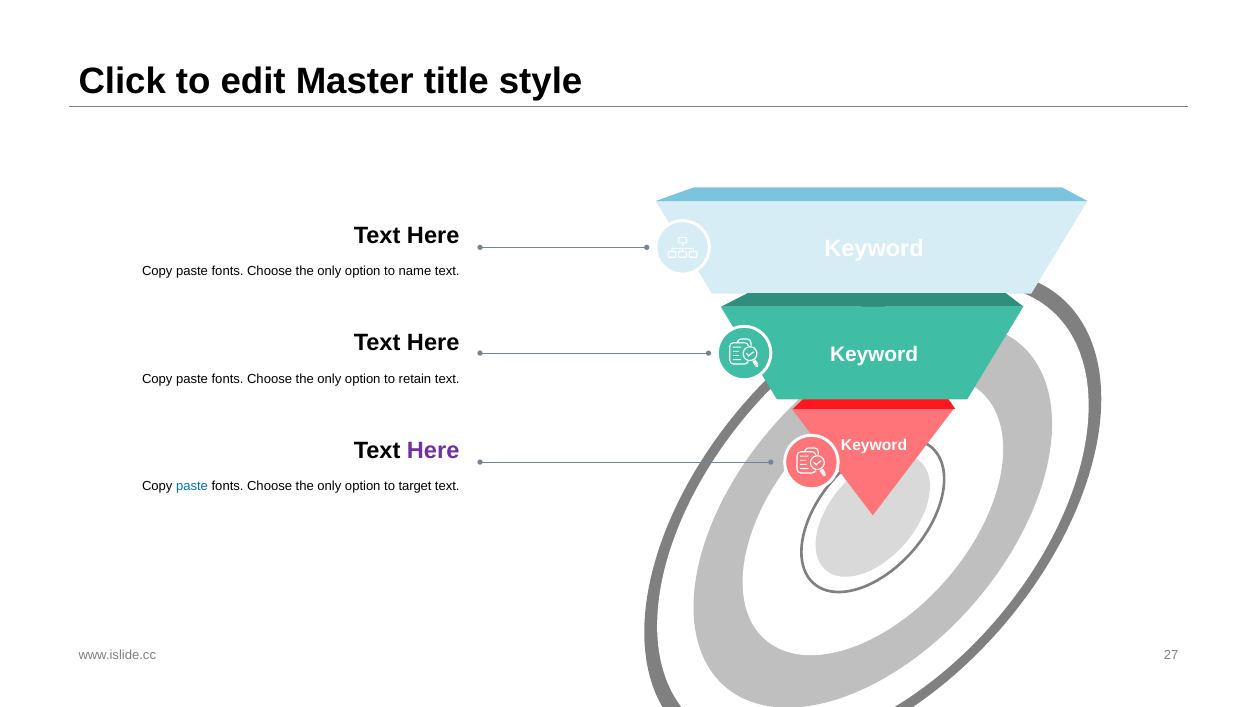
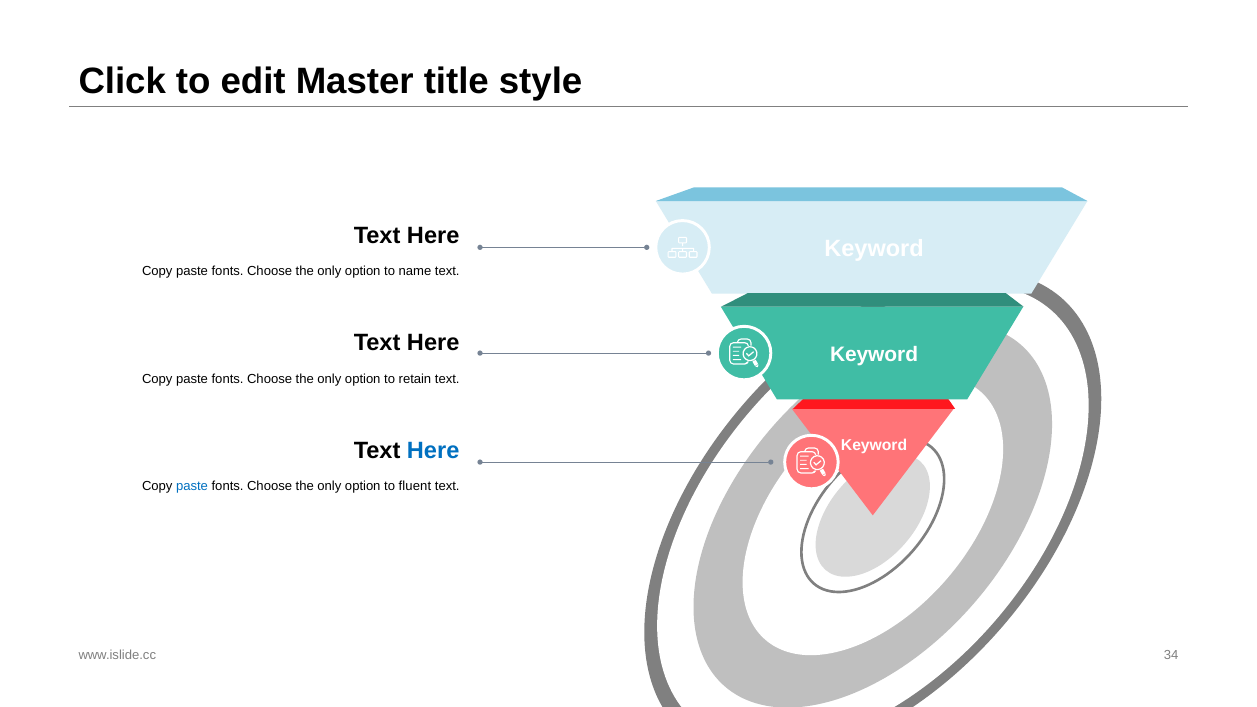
Here at (433, 451) colour: purple -> blue
target: target -> fluent
27: 27 -> 34
